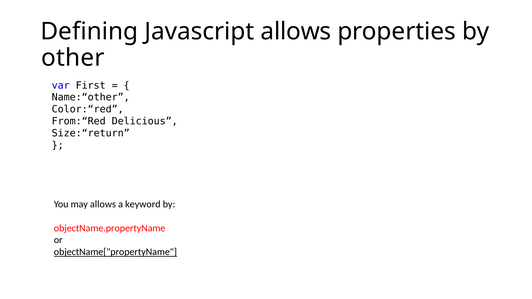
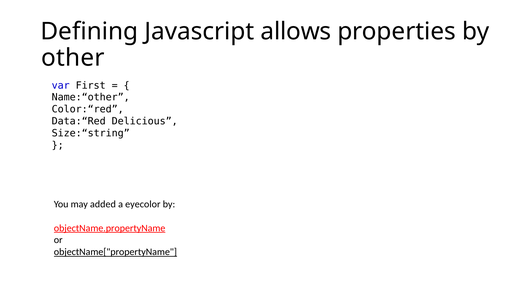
From:“Red: From:“Red -> Data:“Red
Size:“return: Size:“return -> Size:“string
may allows: allows -> added
keyword: keyword -> eyecolor
objectName.propertyName underline: none -> present
